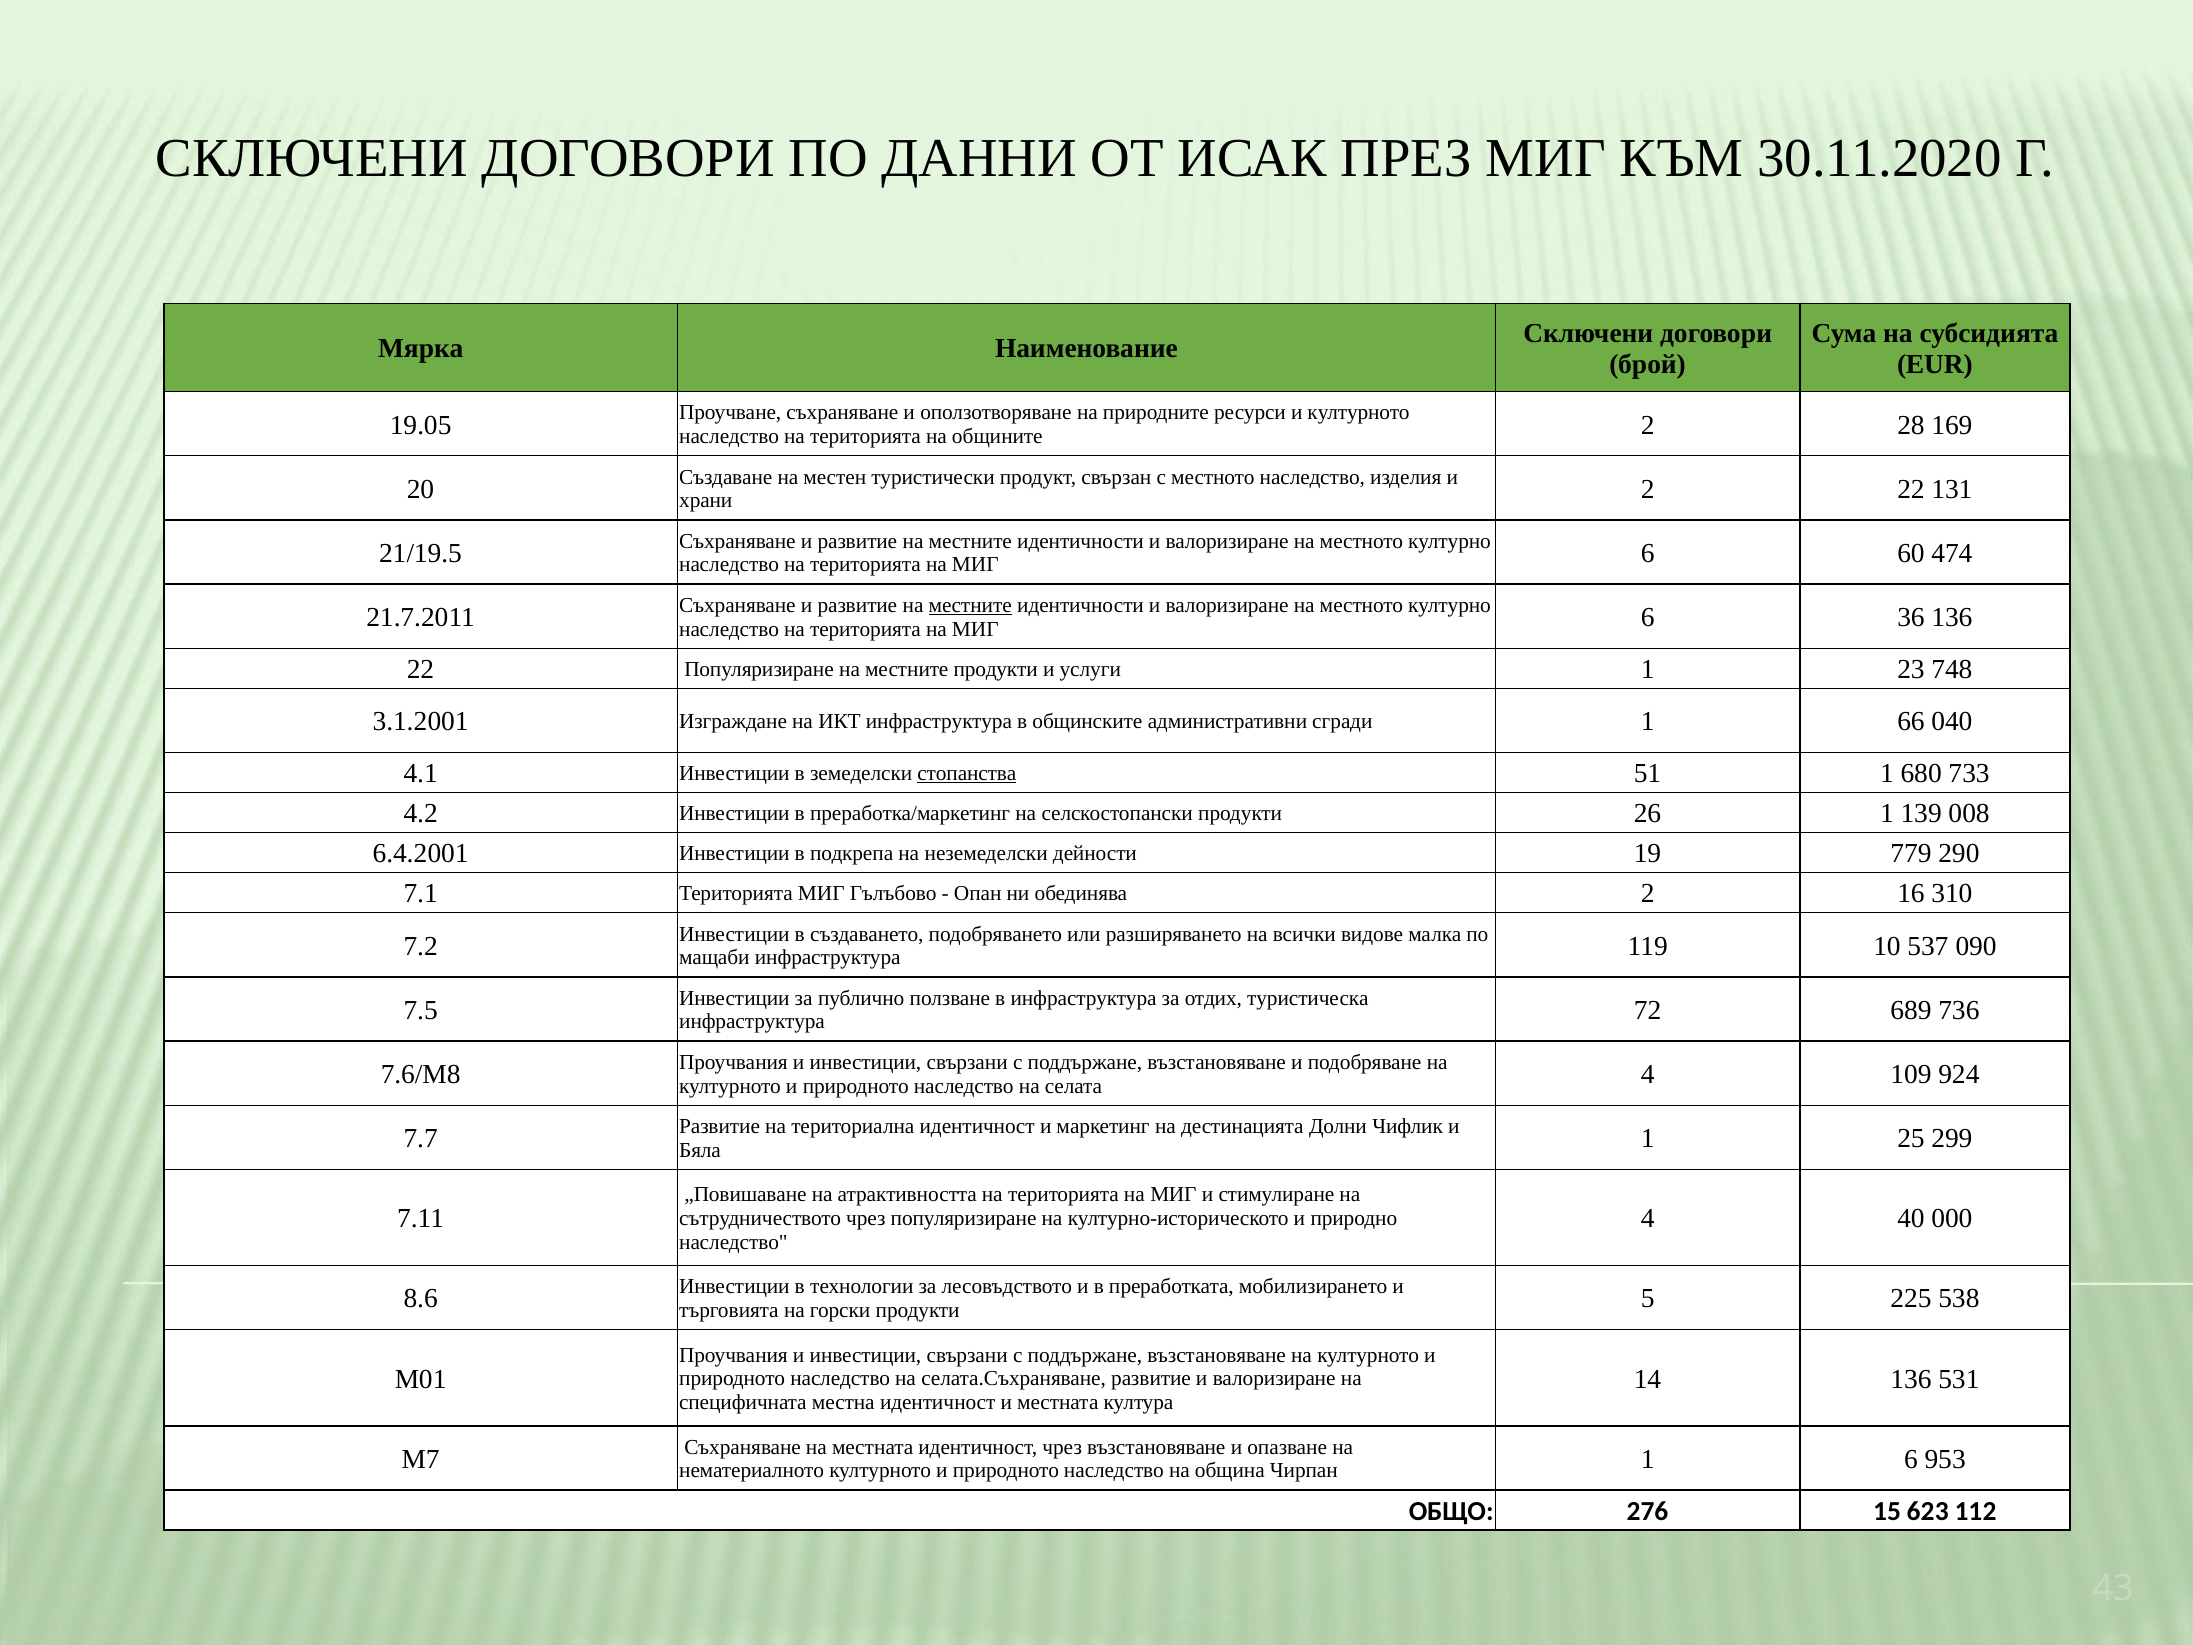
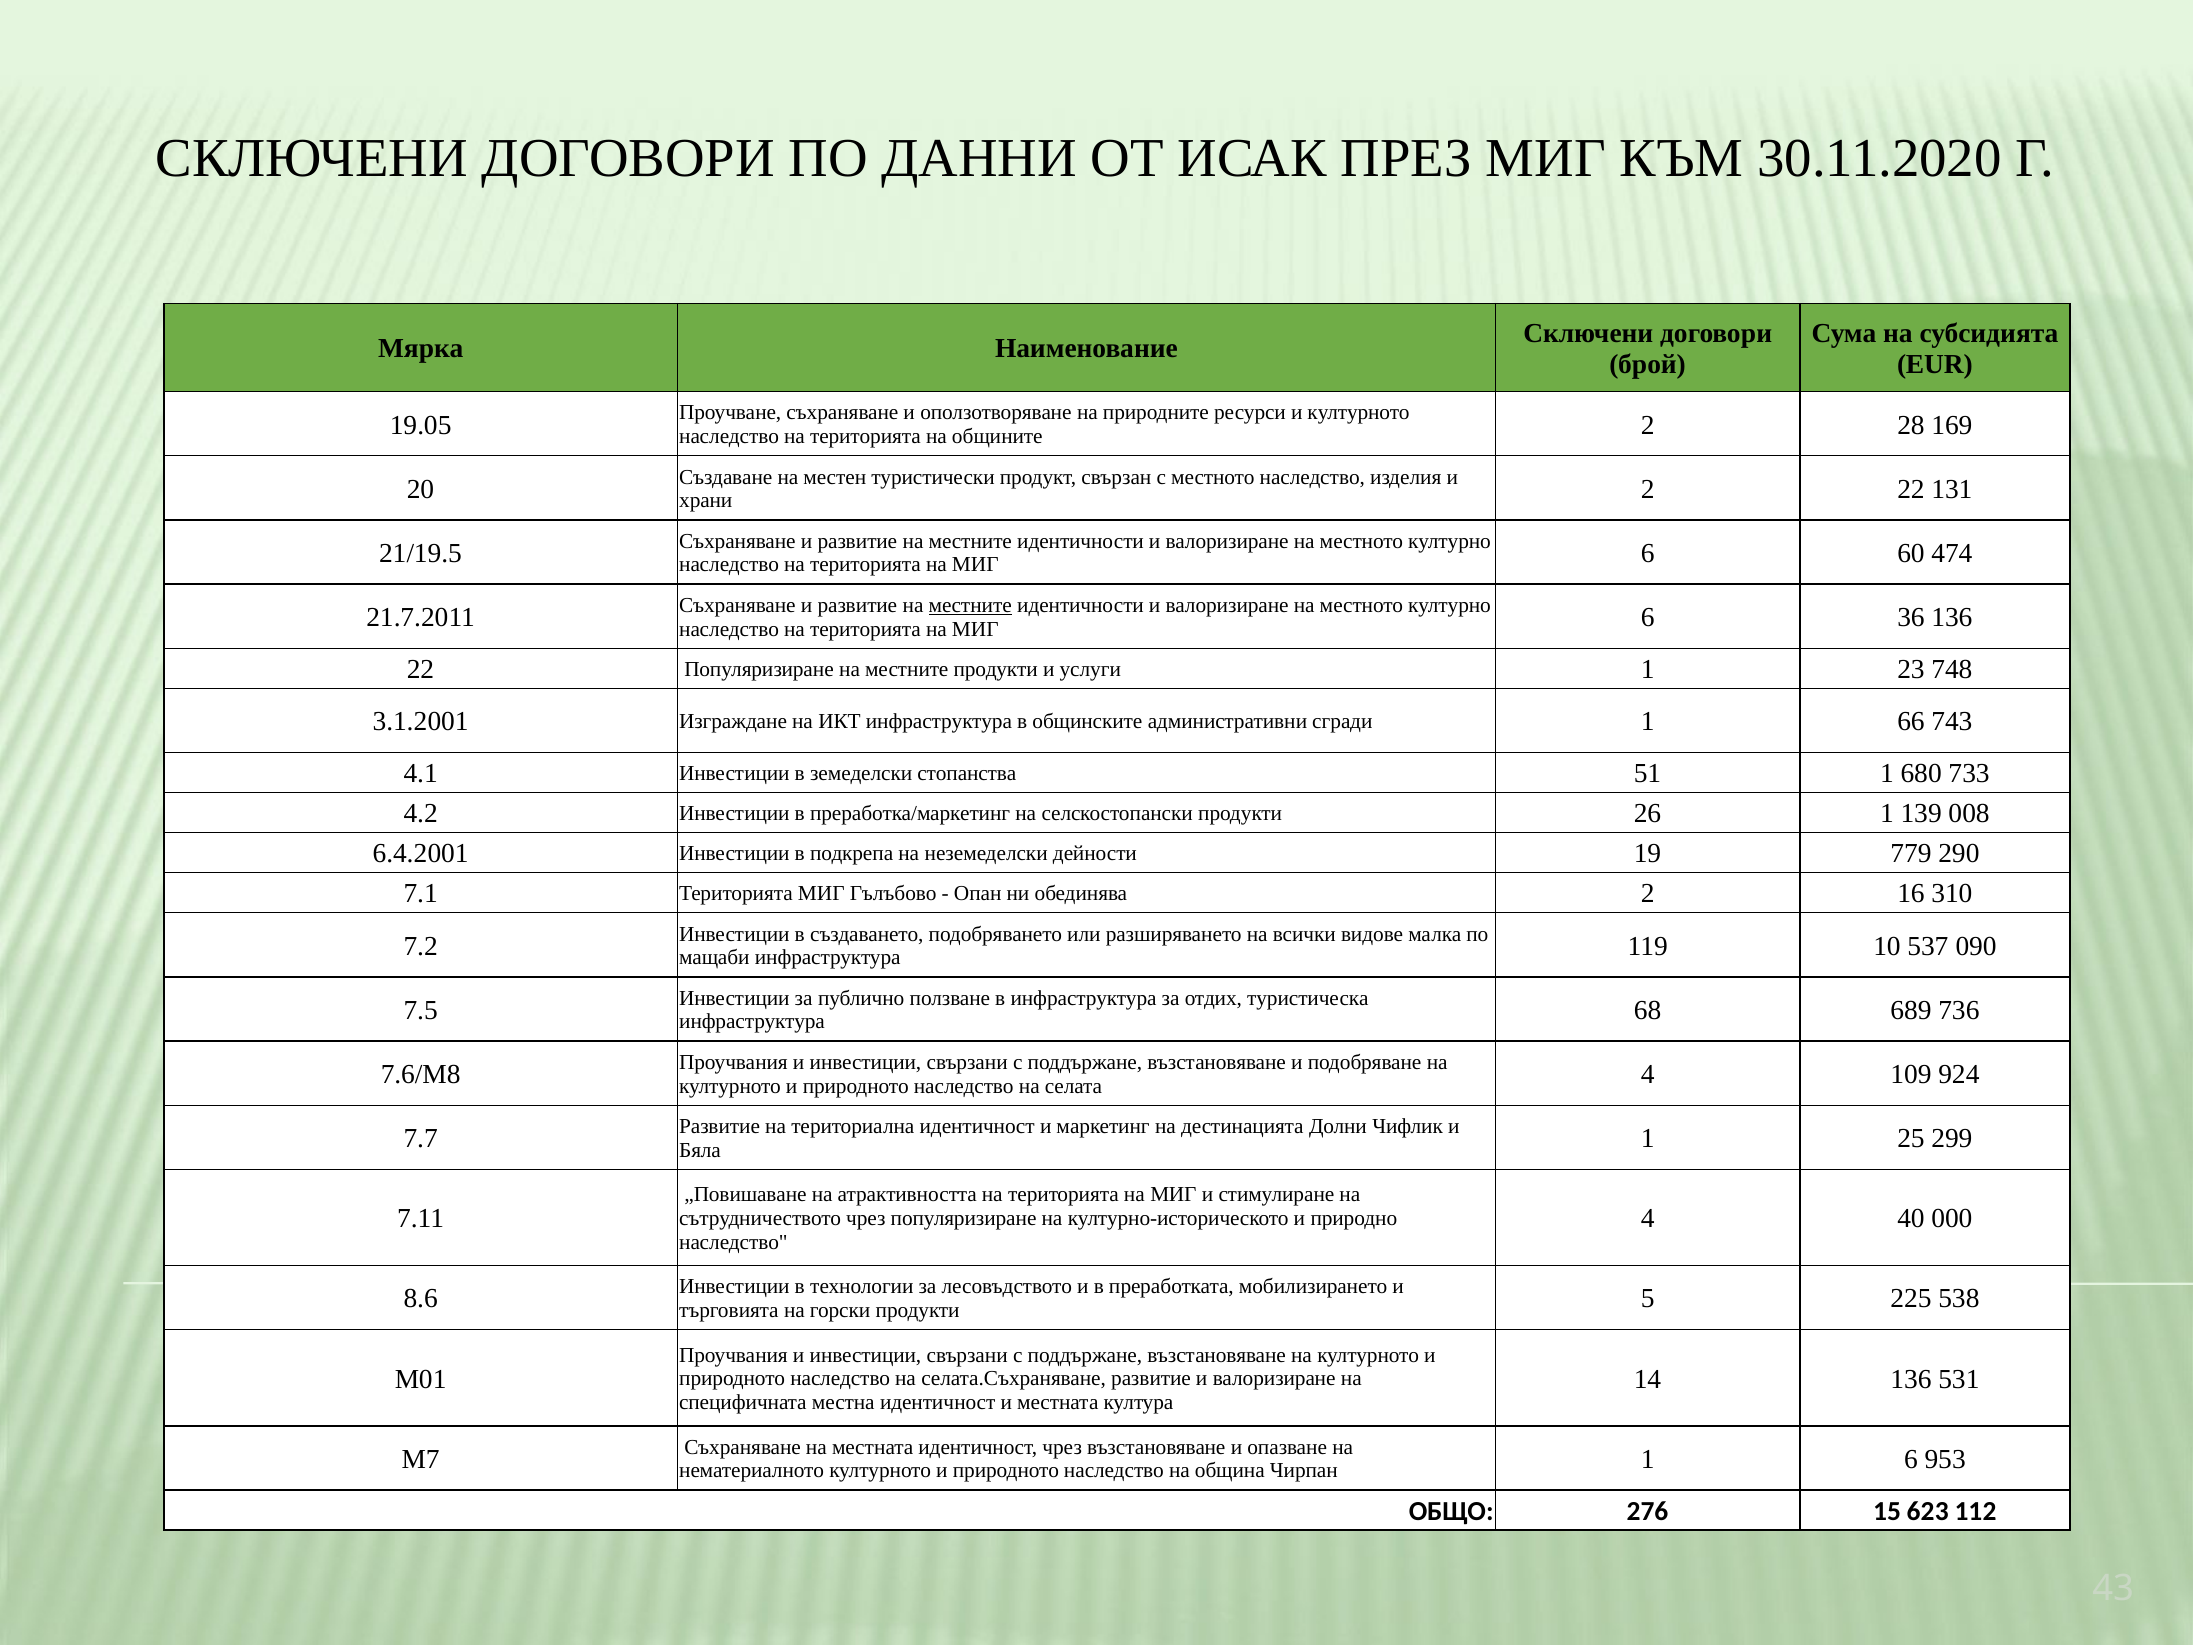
040: 040 -> 743
стопанства underline: present -> none
72: 72 -> 68
